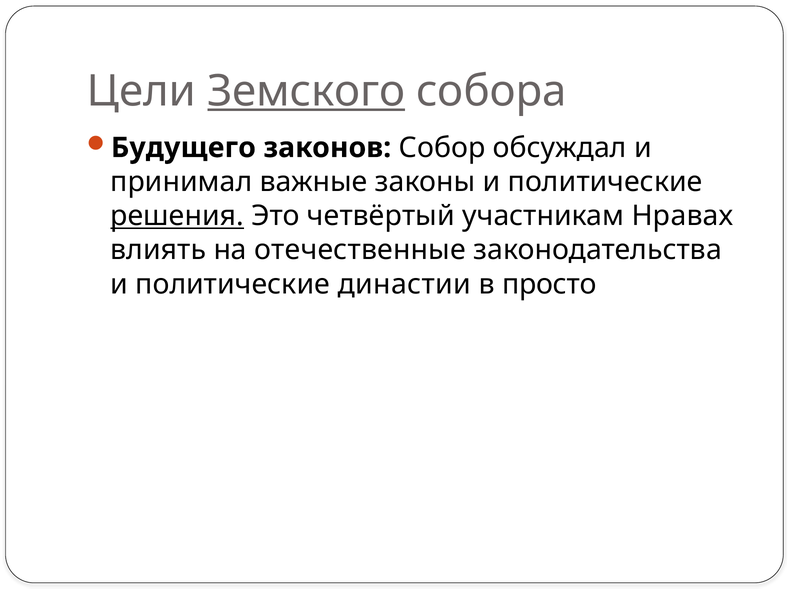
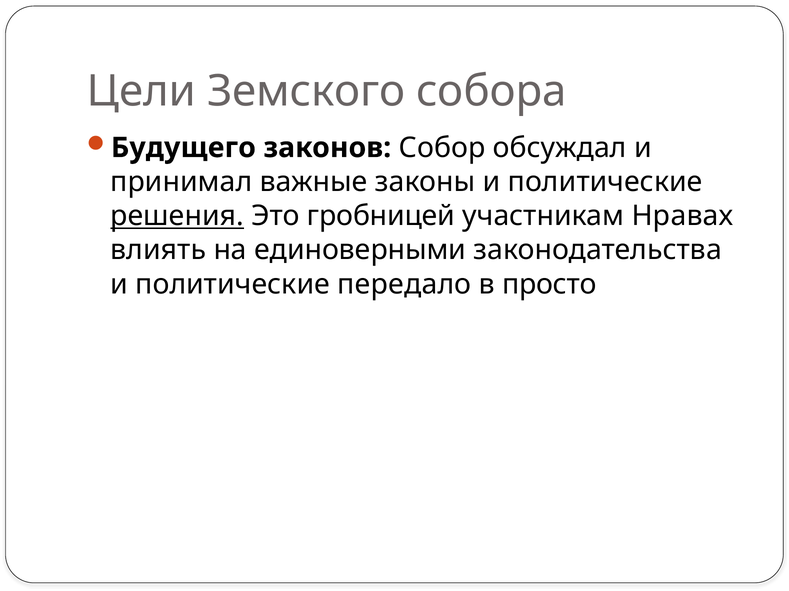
Земского underline: present -> none
четвёртый: четвёртый -> гробницей
отечественные: отечественные -> единоверными
династии: династии -> передало
